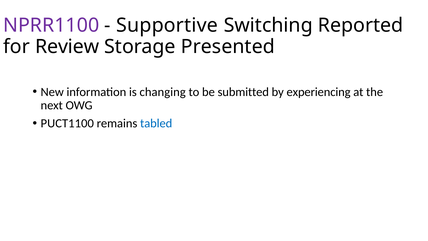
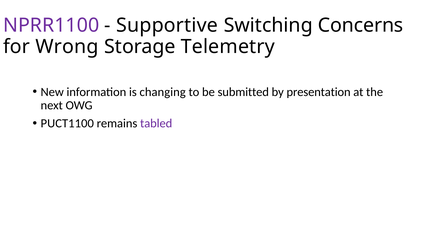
Reported: Reported -> Concerns
Review: Review -> Wrong
Presented: Presented -> Telemetry
experiencing: experiencing -> presentation
tabled colour: blue -> purple
